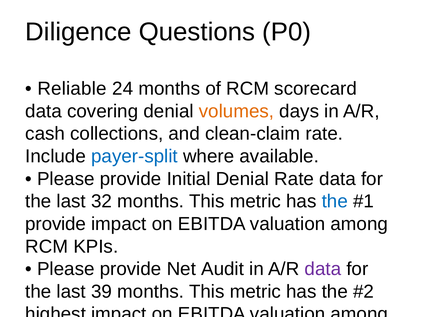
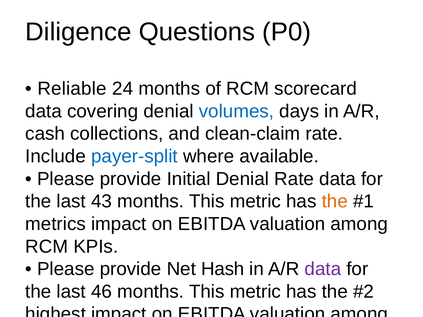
volumes colour: orange -> blue
32: 32 -> 43
the at (335, 202) colour: blue -> orange
provide at (56, 224): provide -> metrics
Audit: Audit -> Hash
39: 39 -> 46
